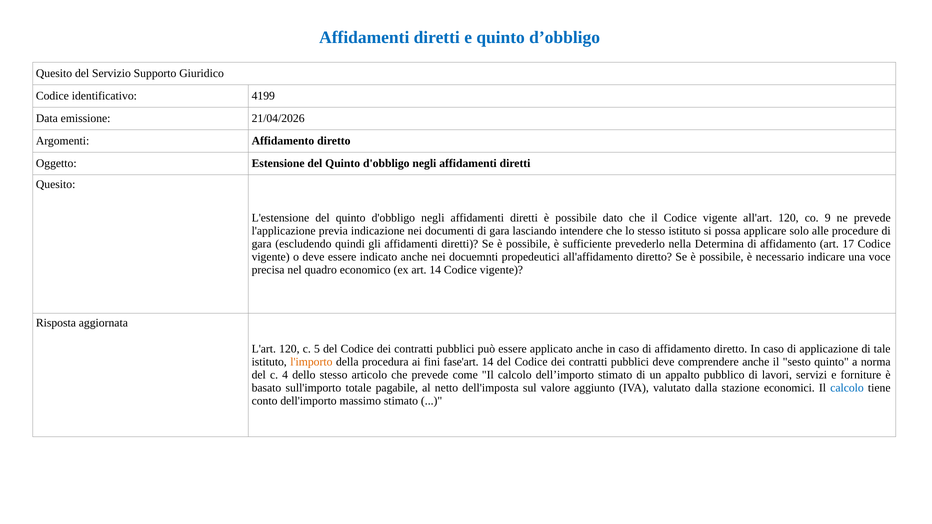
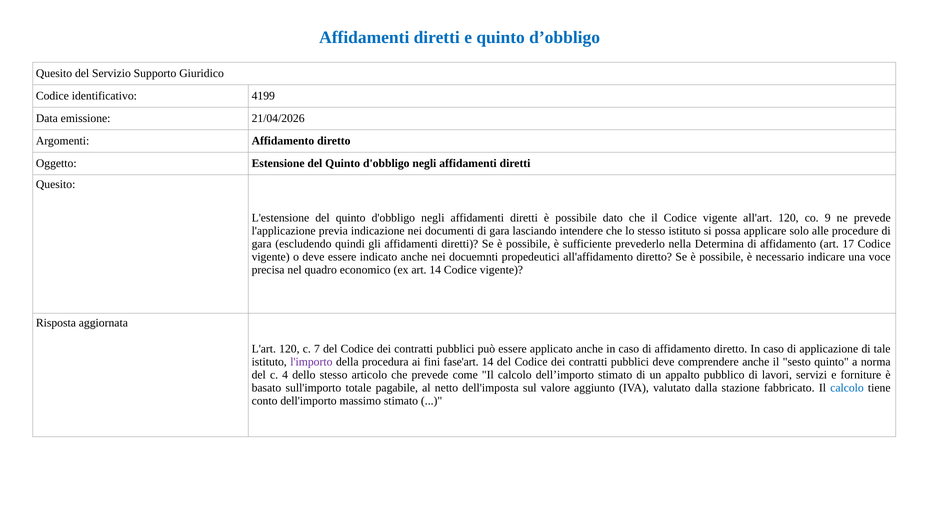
5: 5 -> 7
l'importo colour: orange -> purple
economici: economici -> fabbricato
